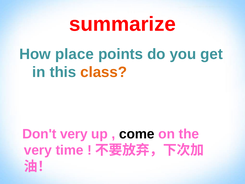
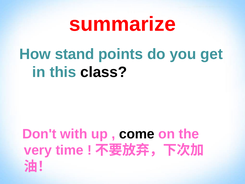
place: place -> stand
class colour: orange -> black
Don't very: very -> with
